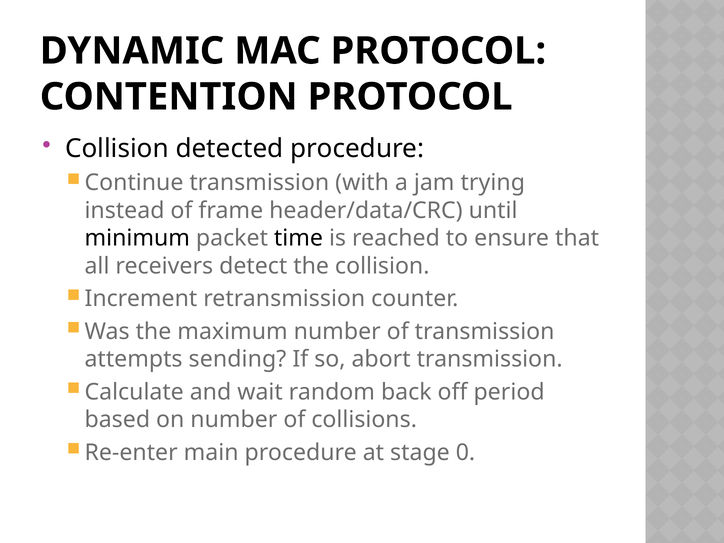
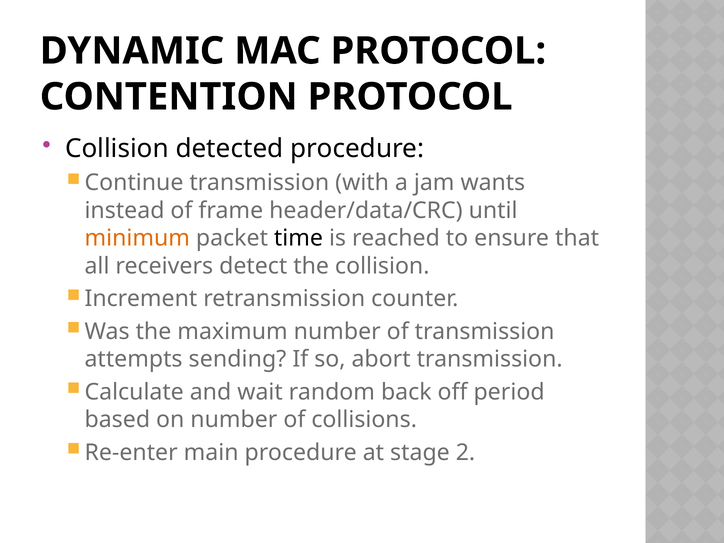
trying: trying -> wants
minimum colour: black -> orange
0: 0 -> 2
